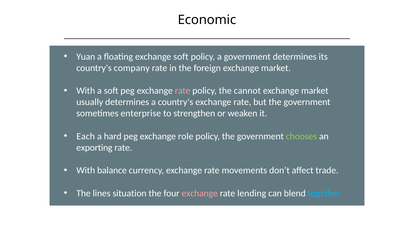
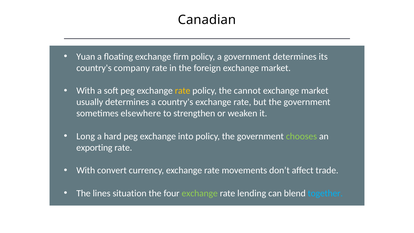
Economic: Economic -> Canadian
exchange soft: soft -> firm
rate at (183, 91) colour: pink -> yellow
enterprise: enterprise -> elsewhere
Each: Each -> Long
role: role -> into
balance: balance -> convert
exchange at (200, 193) colour: pink -> light green
